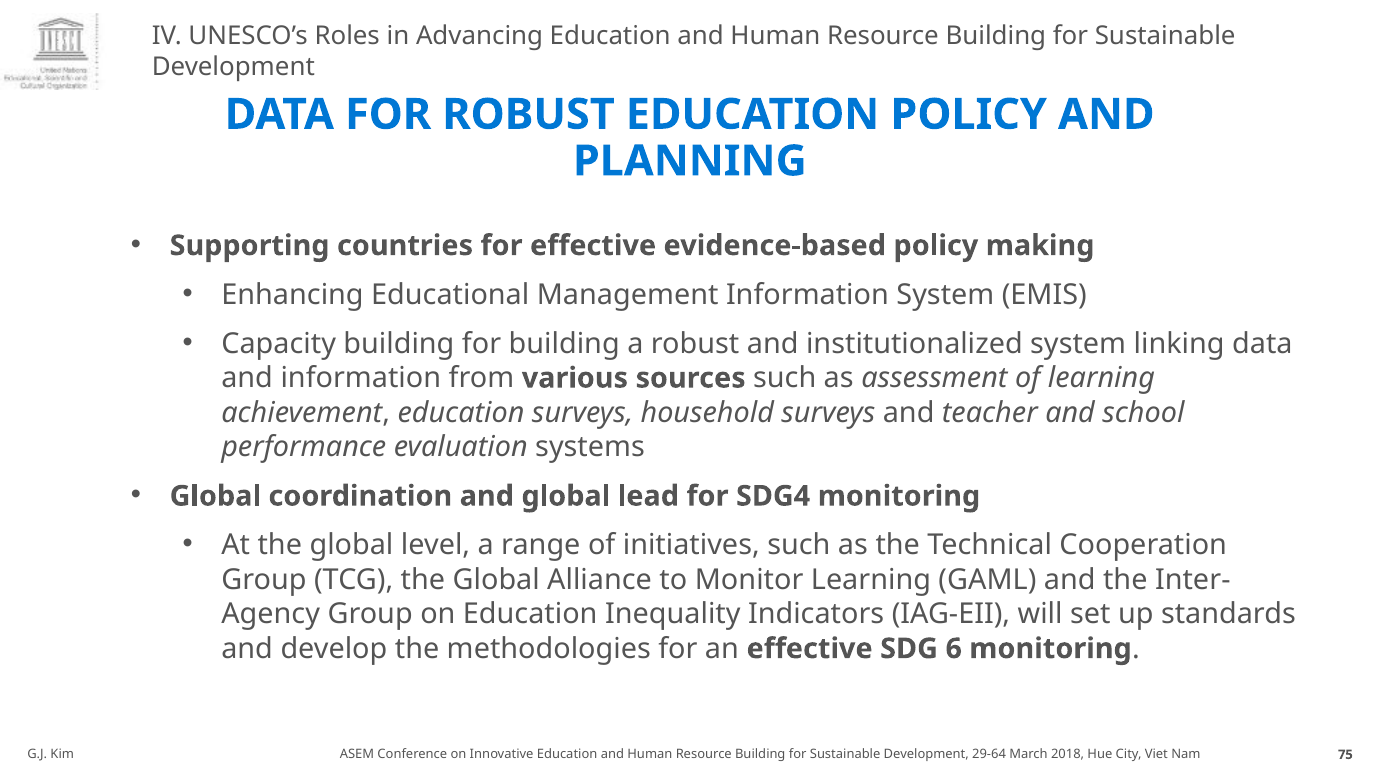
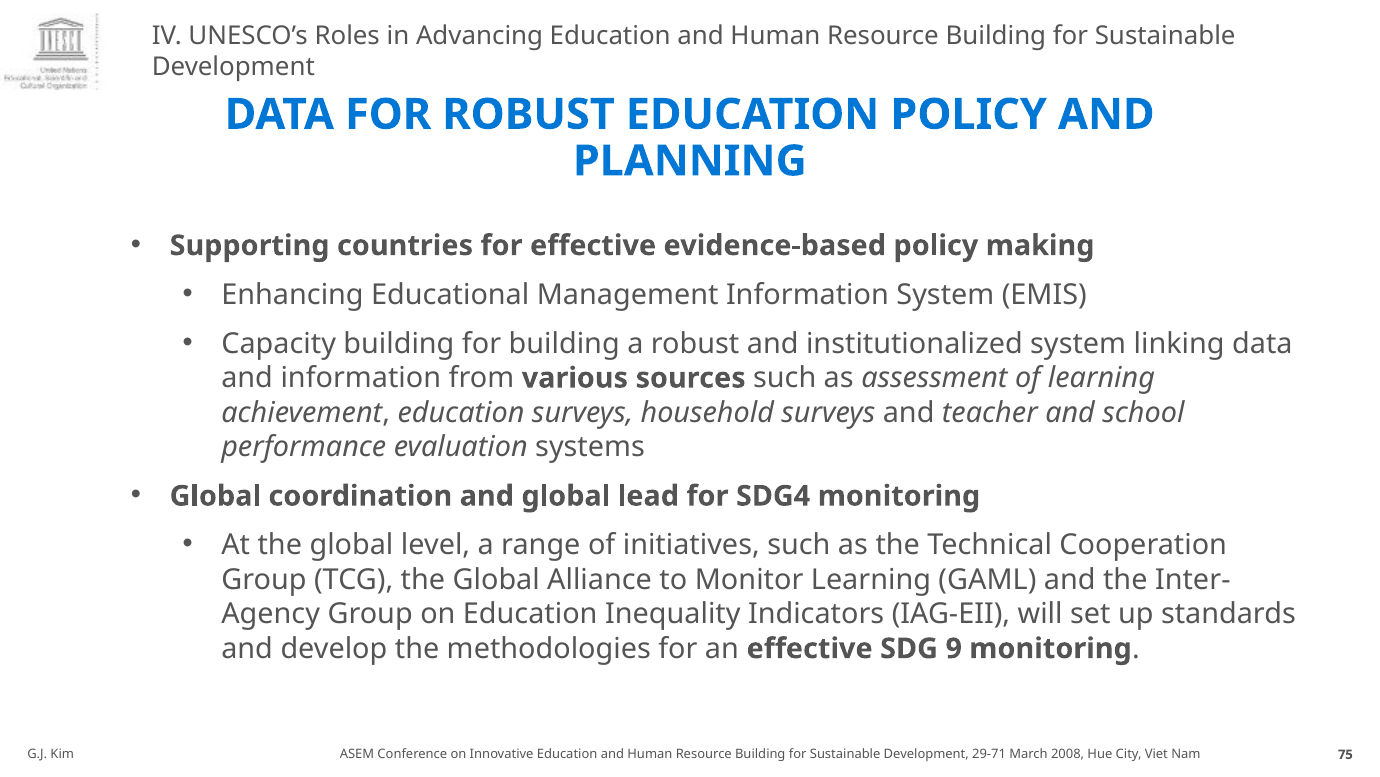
6: 6 -> 9
29-64: 29-64 -> 29-71
2018: 2018 -> 2008
